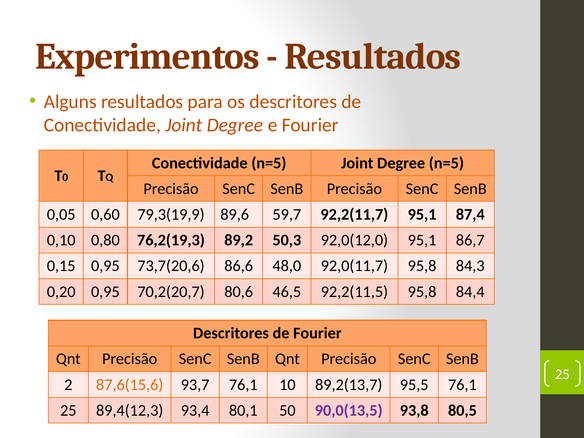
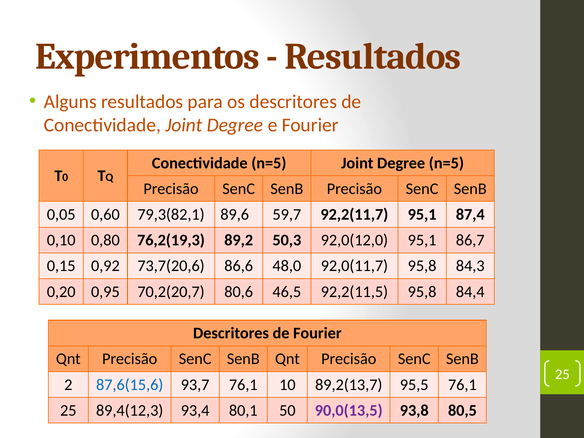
79,3(19,9: 79,3(19,9 -> 79,3(82,1
0,15 0,95: 0,95 -> 0,92
87,6(15,6 colour: orange -> blue
